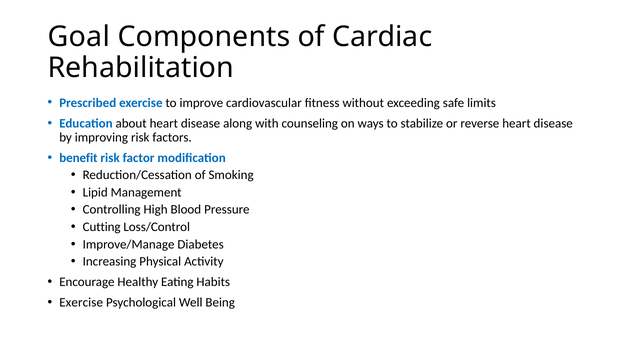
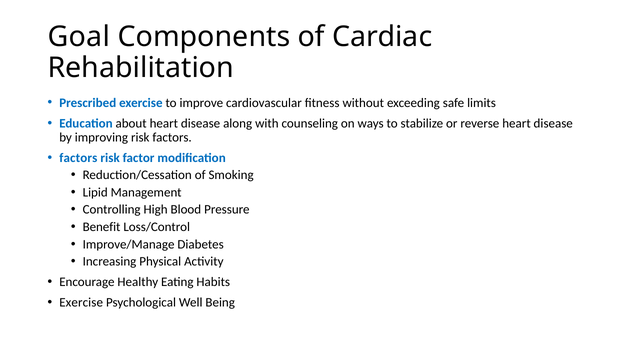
benefit at (78, 158): benefit -> factors
Cutting: Cutting -> Benefit
